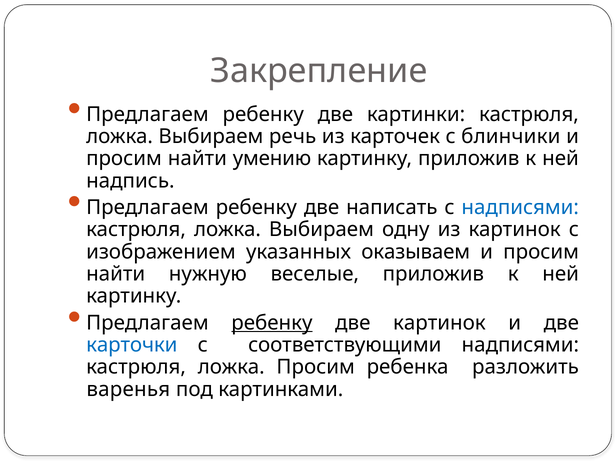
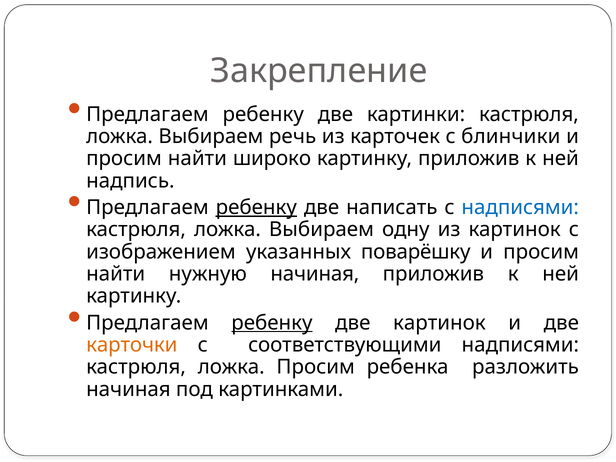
умению: умению -> широко
ребенку at (256, 207) underline: none -> present
оказываем: оказываем -> поварёшку
нужную веселые: веселые -> начиная
карточки colour: blue -> orange
варенья at (128, 389): варенья -> начиная
